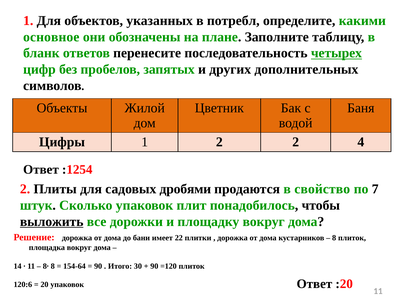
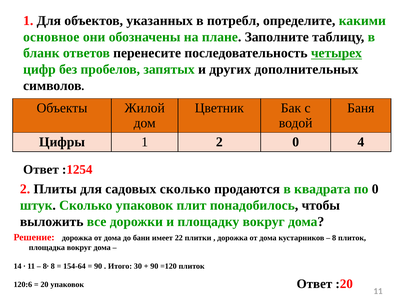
2 2: 2 -> 0
садовых дробями: дробями -> сколько
свойство: свойство -> квадрата
по 7: 7 -> 0
выложить underline: present -> none
